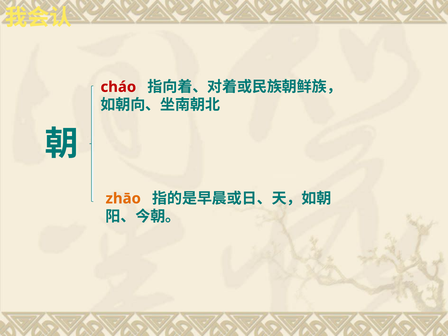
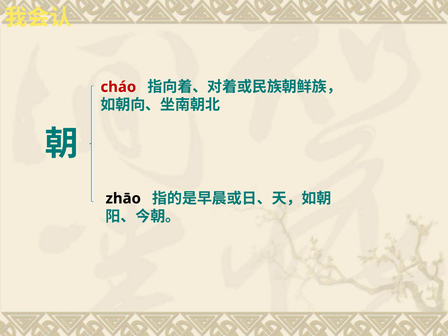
zhāo colour: orange -> black
